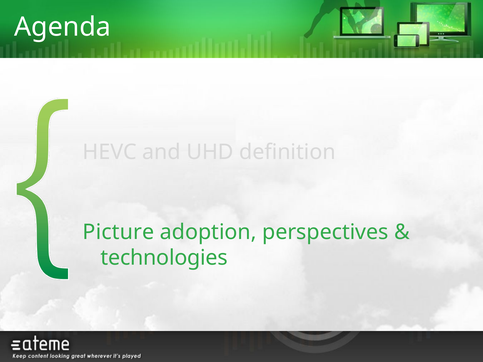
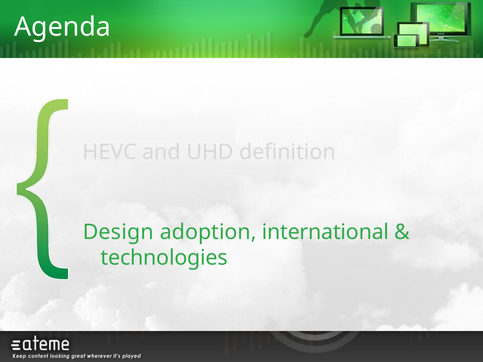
Picture: Picture -> Design
perspectives: perspectives -> international
